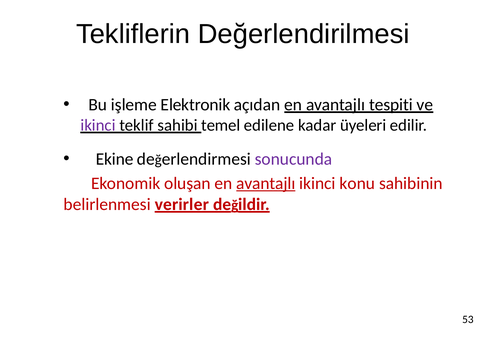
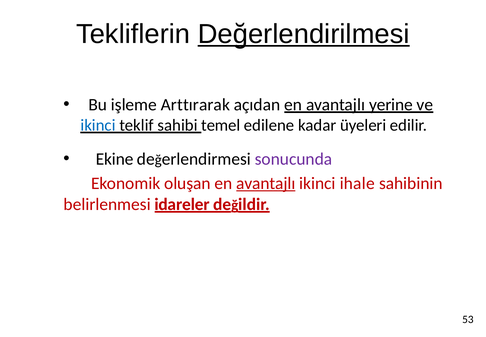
Değerlendirilmesi underline: none -> present
Elektronik: Elektronik -> Arttırarak
tespiti: tespiti -> yerine
ikinci at (98, 125) colour: purple -> blue
konu: konu -> ihale
verirler: verirler -> idareler
